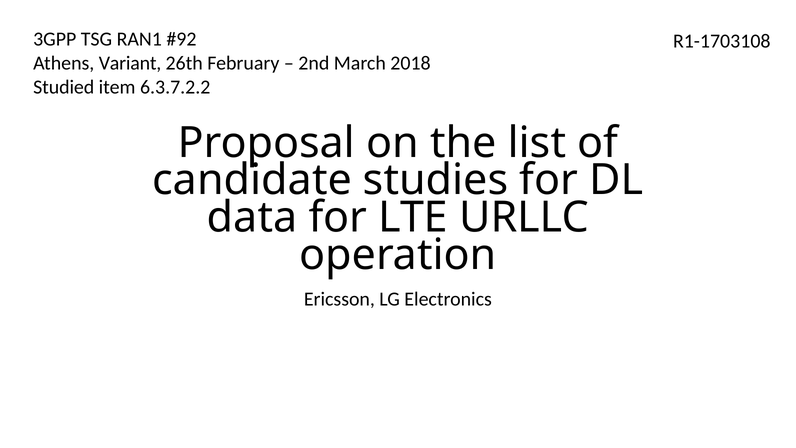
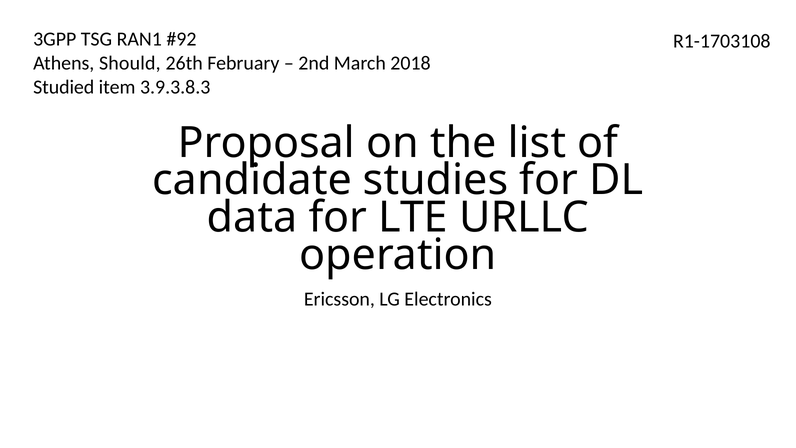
Variant: Variant -> Should
6.3.7.2.2: 6.3.7.2.2 -> 3.9.3.8.3
